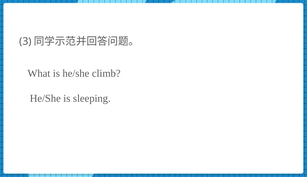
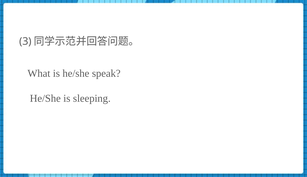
climb: climb -> speak
